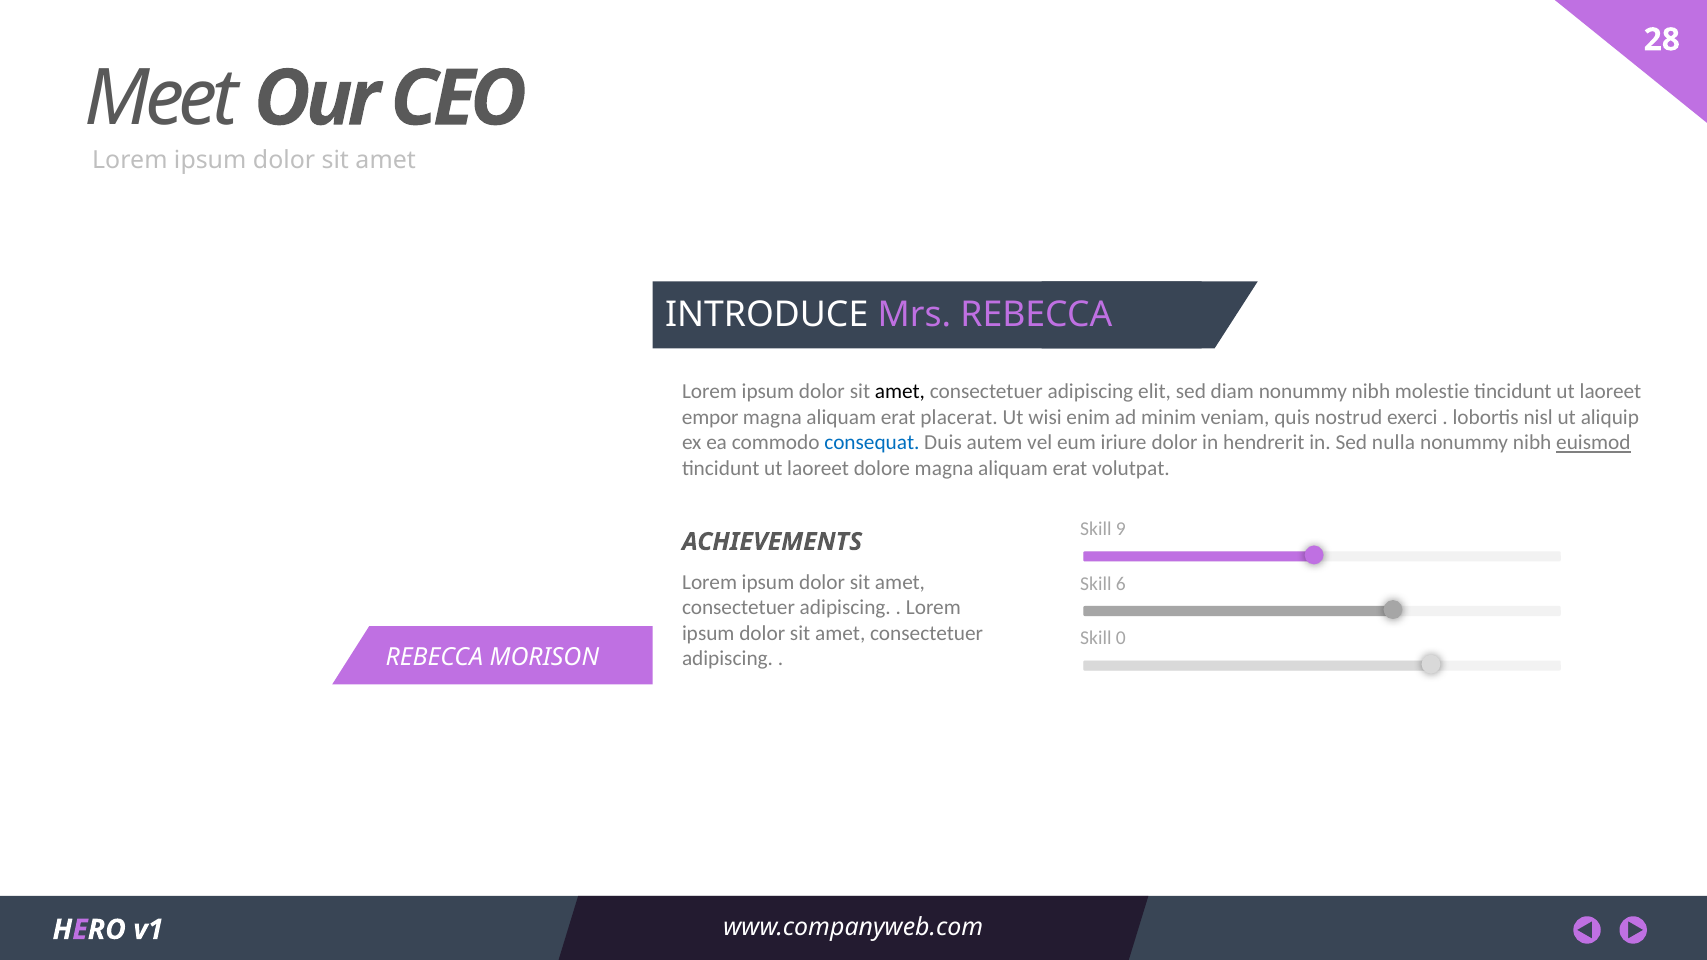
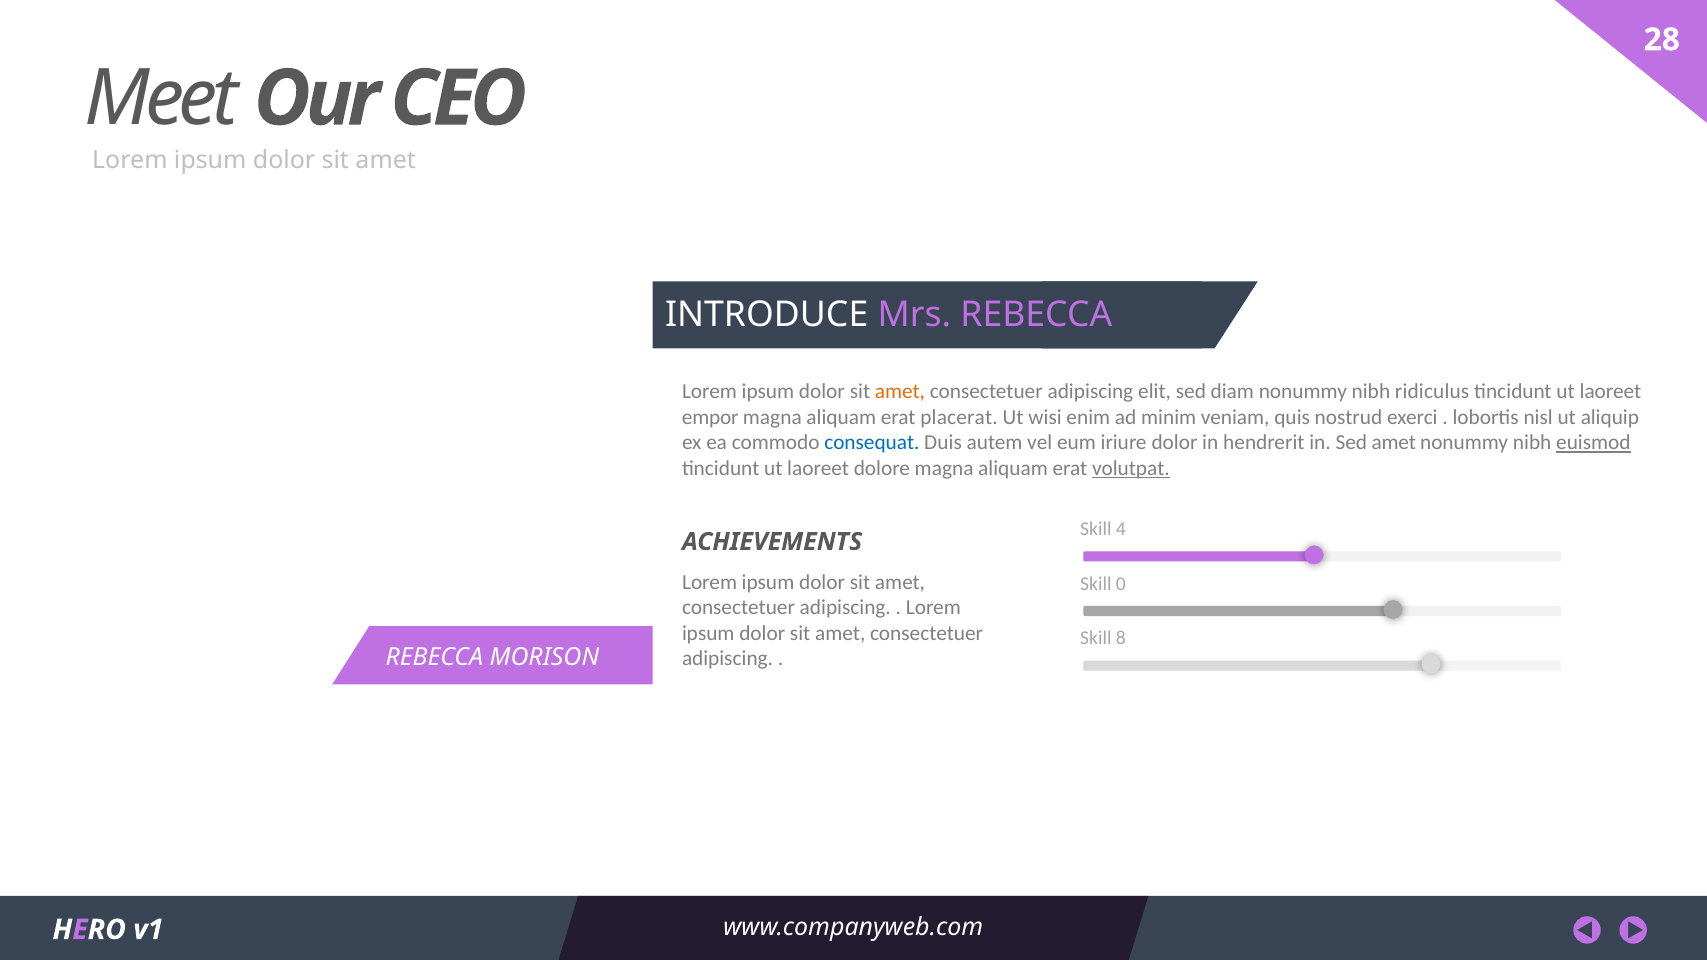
amet at (900, 392) colour: black -> orange
molestie: molestie -> ridiculus
Sed nulla: nulla -> amet
volutpat underline: none -> present
9: 9 -> 4
6: 6 -> 0
0: 0 -> 8
